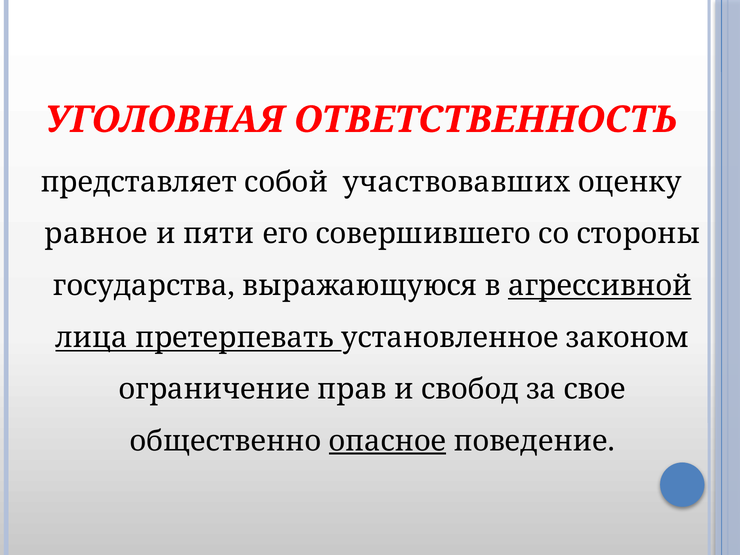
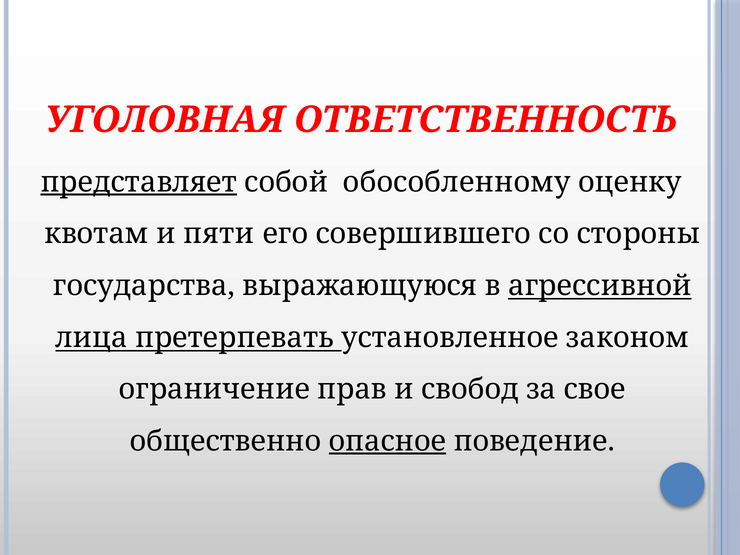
представляет underline: none -> present
участвовавших: участвовавших -> обособленному
равное: равное -> квотам
